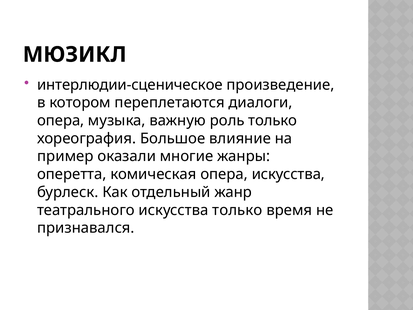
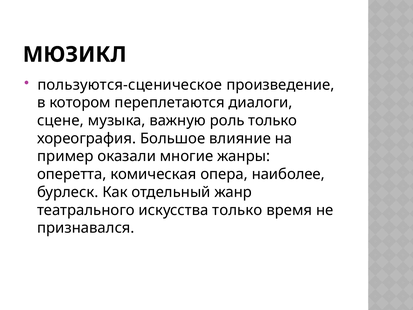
интерлюдии-сценическое: интерлюдии-сценическое -> пользуются-сценическое
опера at (61, 120): опера -> сцене
опера искусства: искусства -> наиболее
